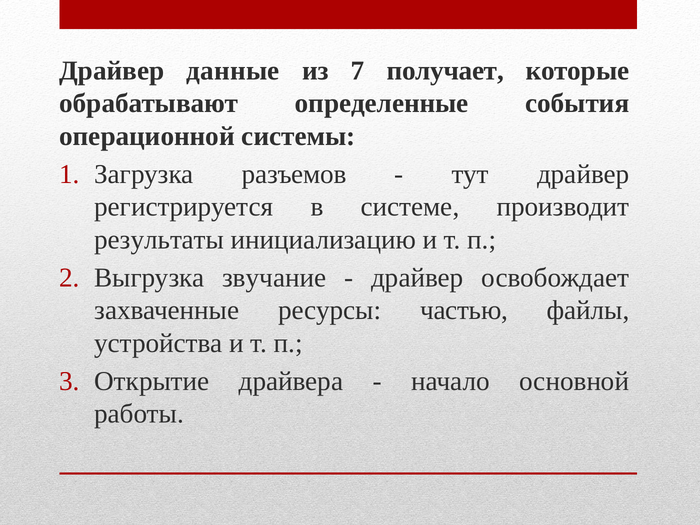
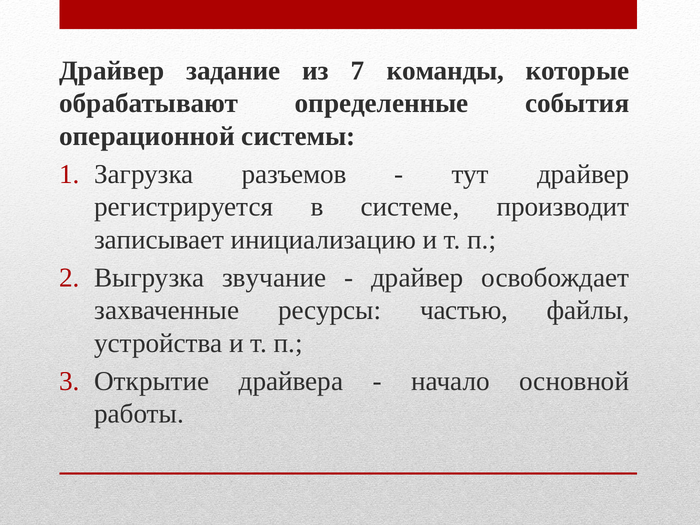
данные: данные -> задание
получает: получает -> команды
результаты: результаты -> записывает
